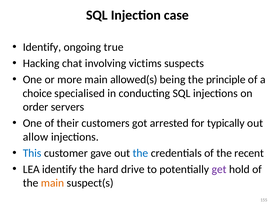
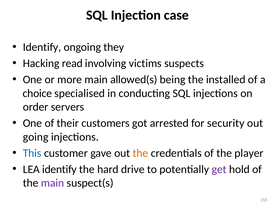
true: true -> they
chat: chat -> read
principle: principle -> installed
typically: typically -> security
allow: allow -> going
the at (140, 153) colour: blue -> orange
recent: recent -> player
main at (53, 183) colour: orange -> purple
